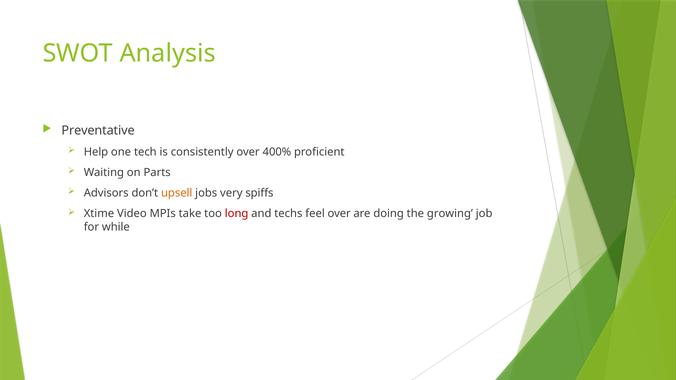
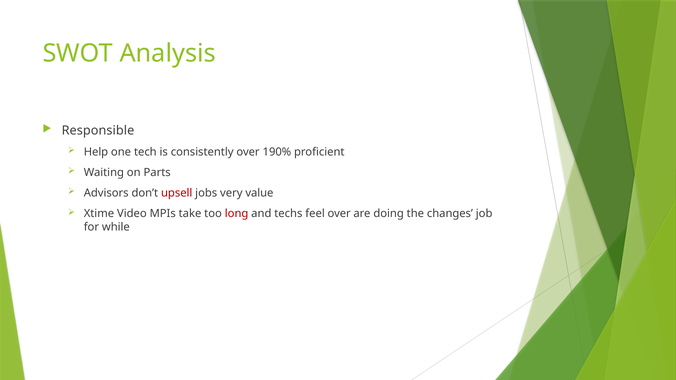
Preventative: Preventative -> Responsible
400%: 400% -> 190%
upsell colour: orange -> red
spiffs: spiffs -> value
growing: growing -> changes
